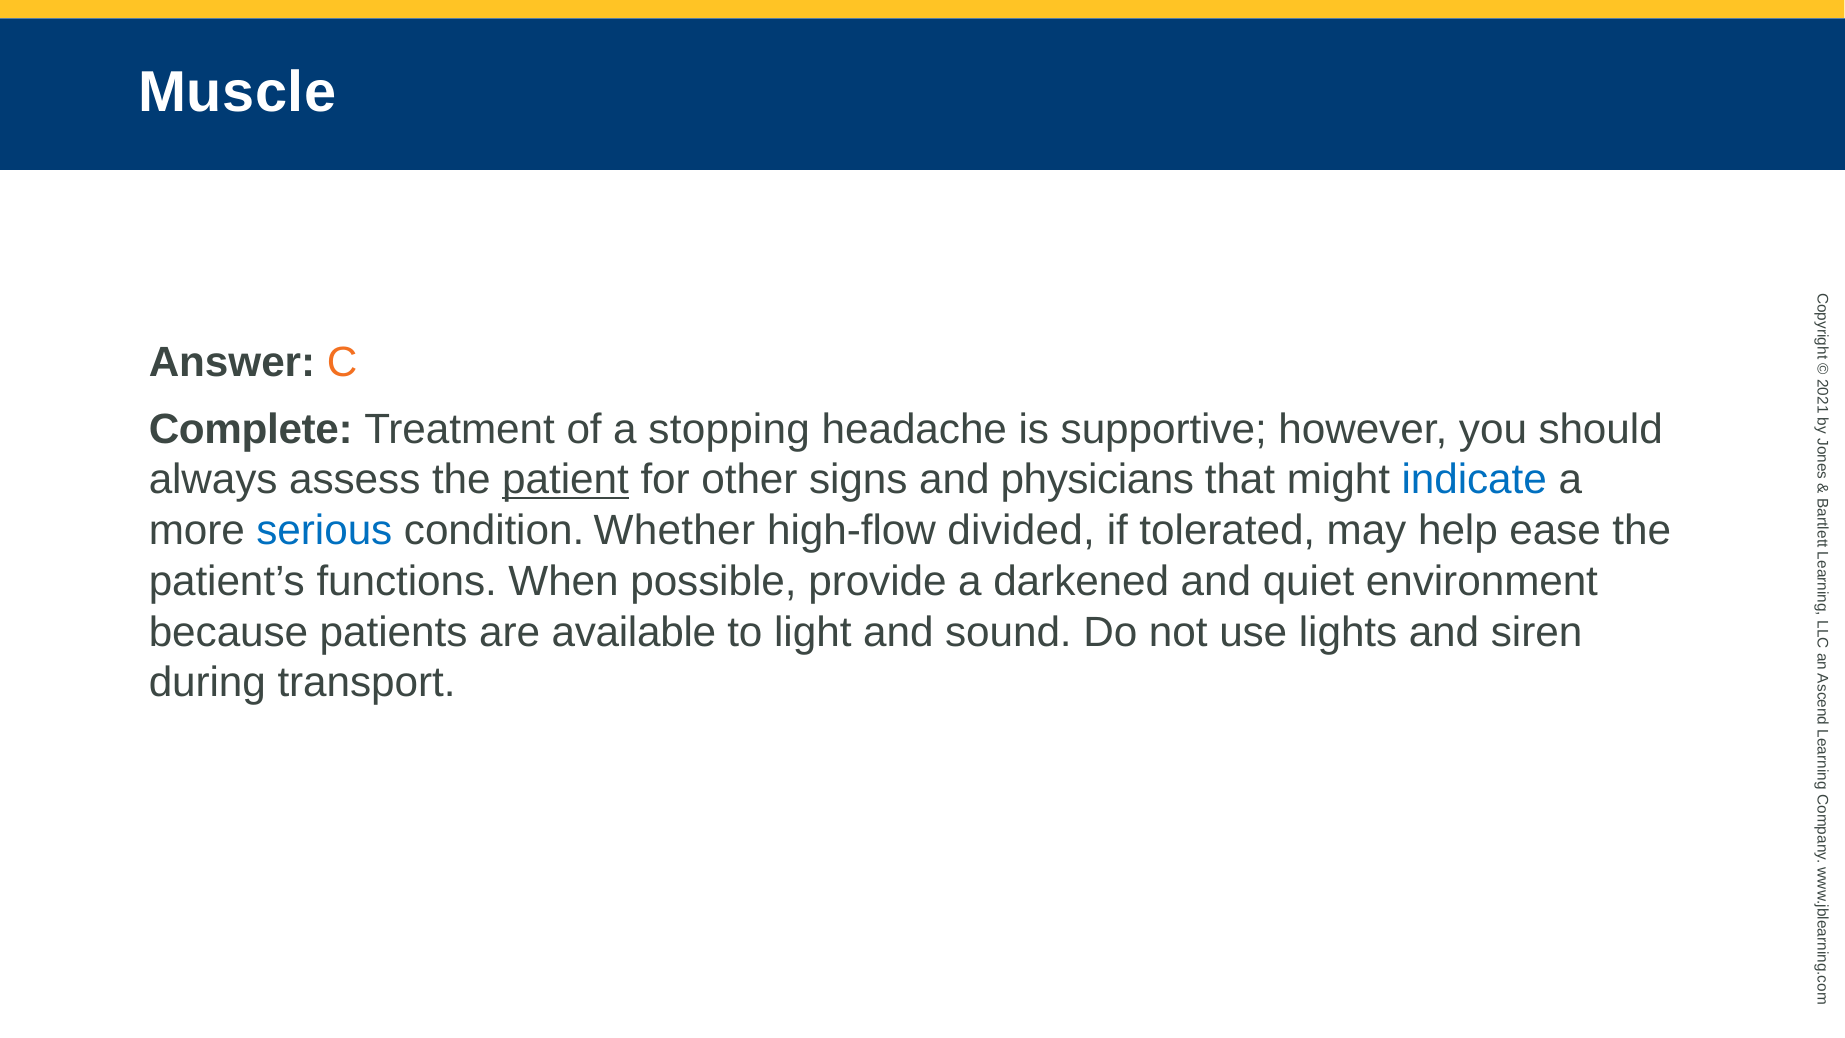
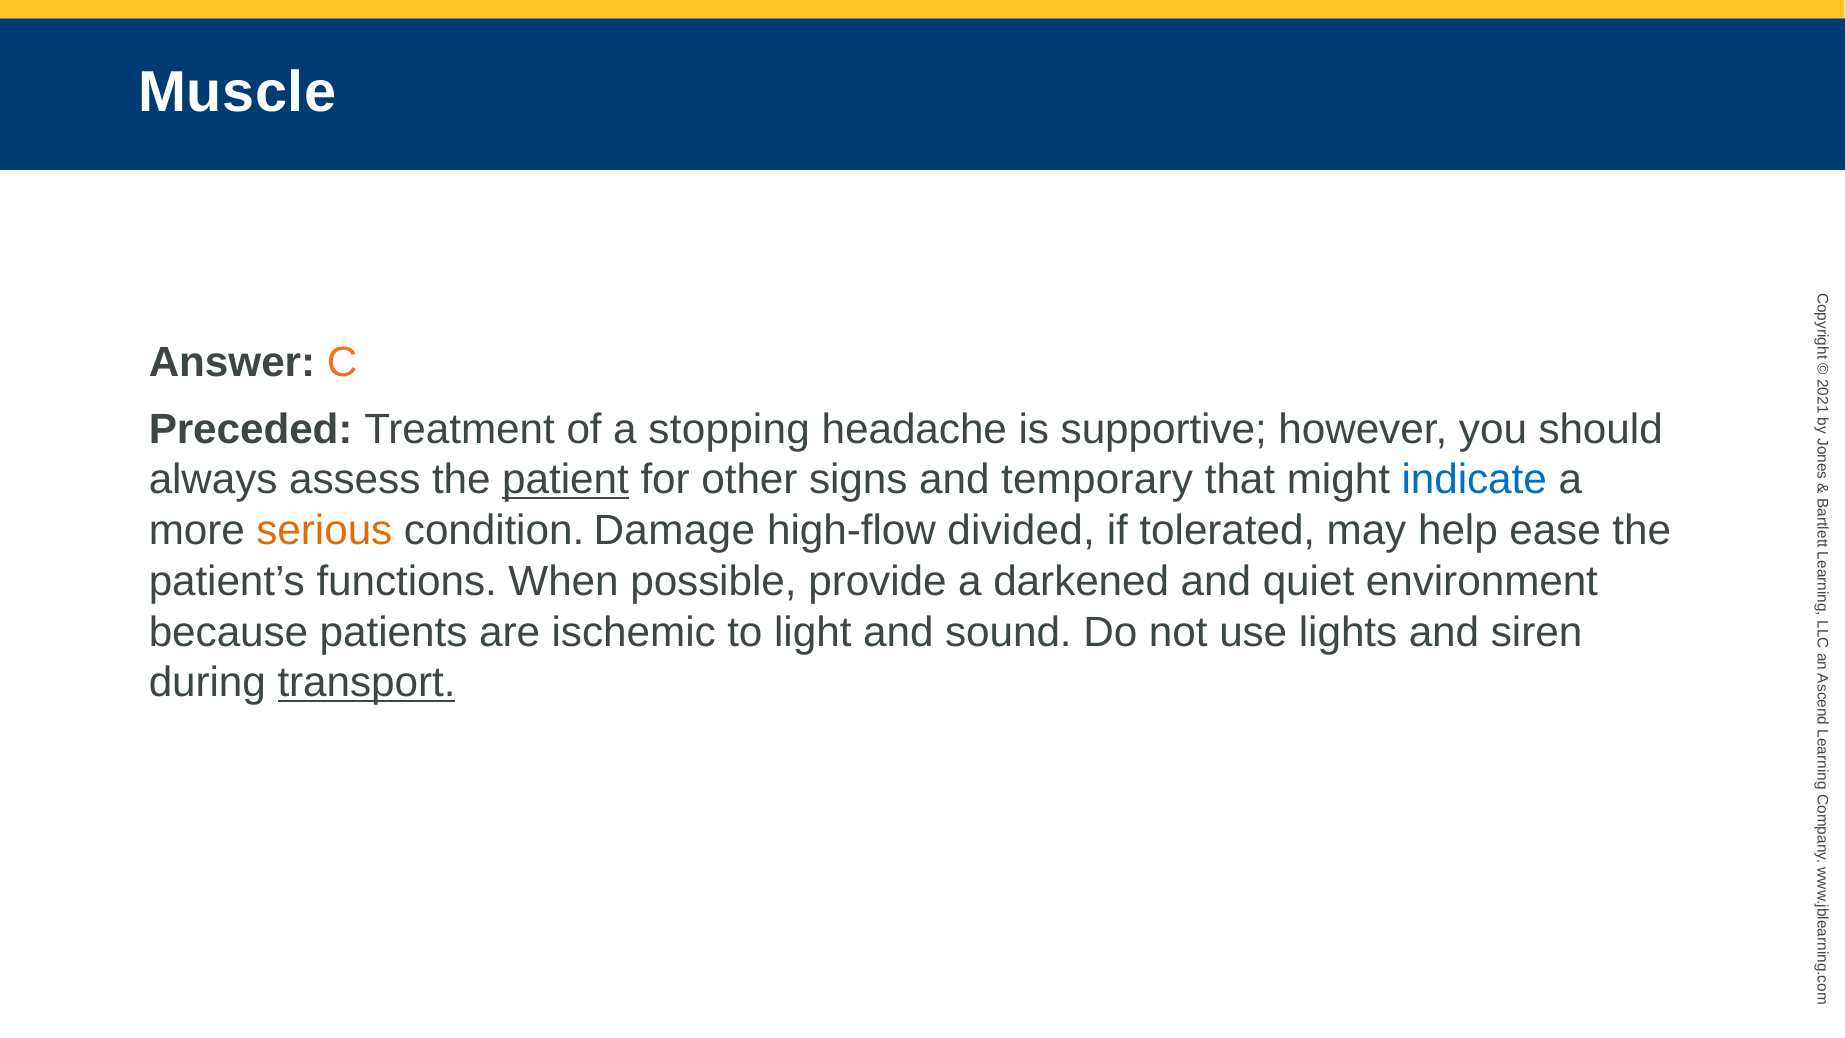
Complete: Complete -> Preceded
physicians: physicians -> temporary
serious colour: blue -> orange
Whether: Whether -> Damage
available: available -> ischemic
transport underline: none -> present
